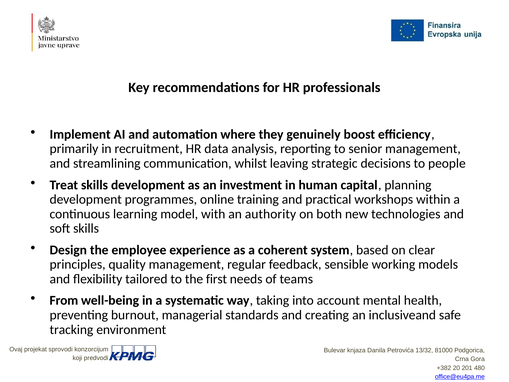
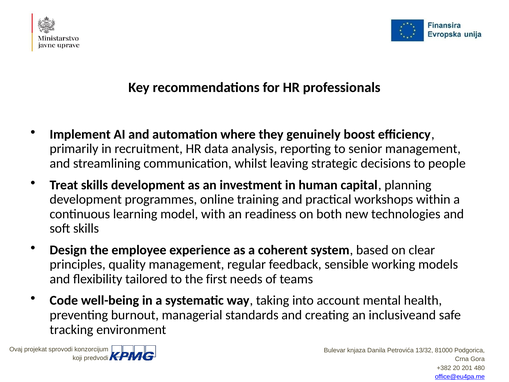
authority: authority -> readiness
From: From -> Code
